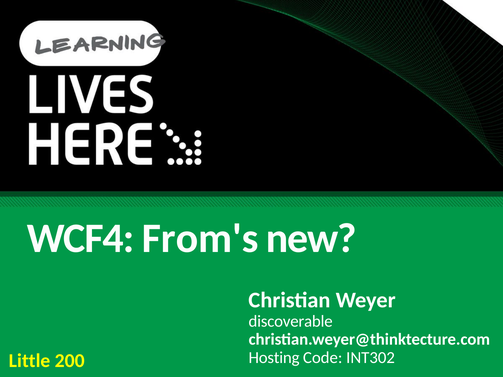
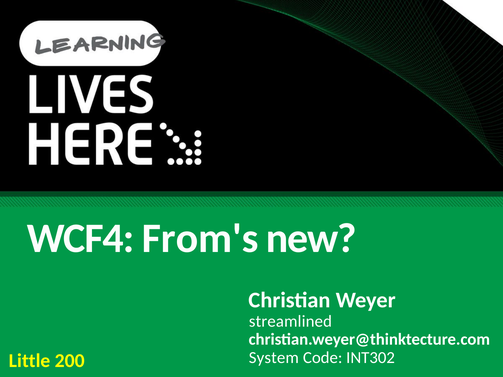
discoverable: discoverable -> streamlined
Hosting: Hosting -> System
